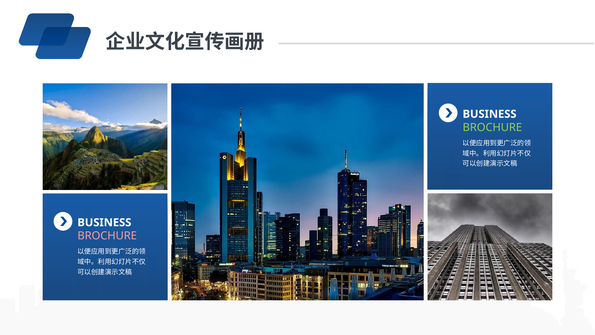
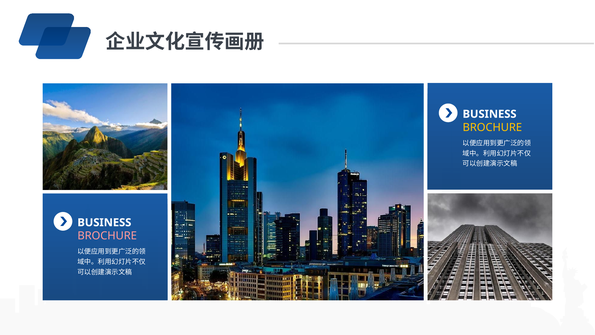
BROCHURE at (492, 127) colour: light green -> yellow
